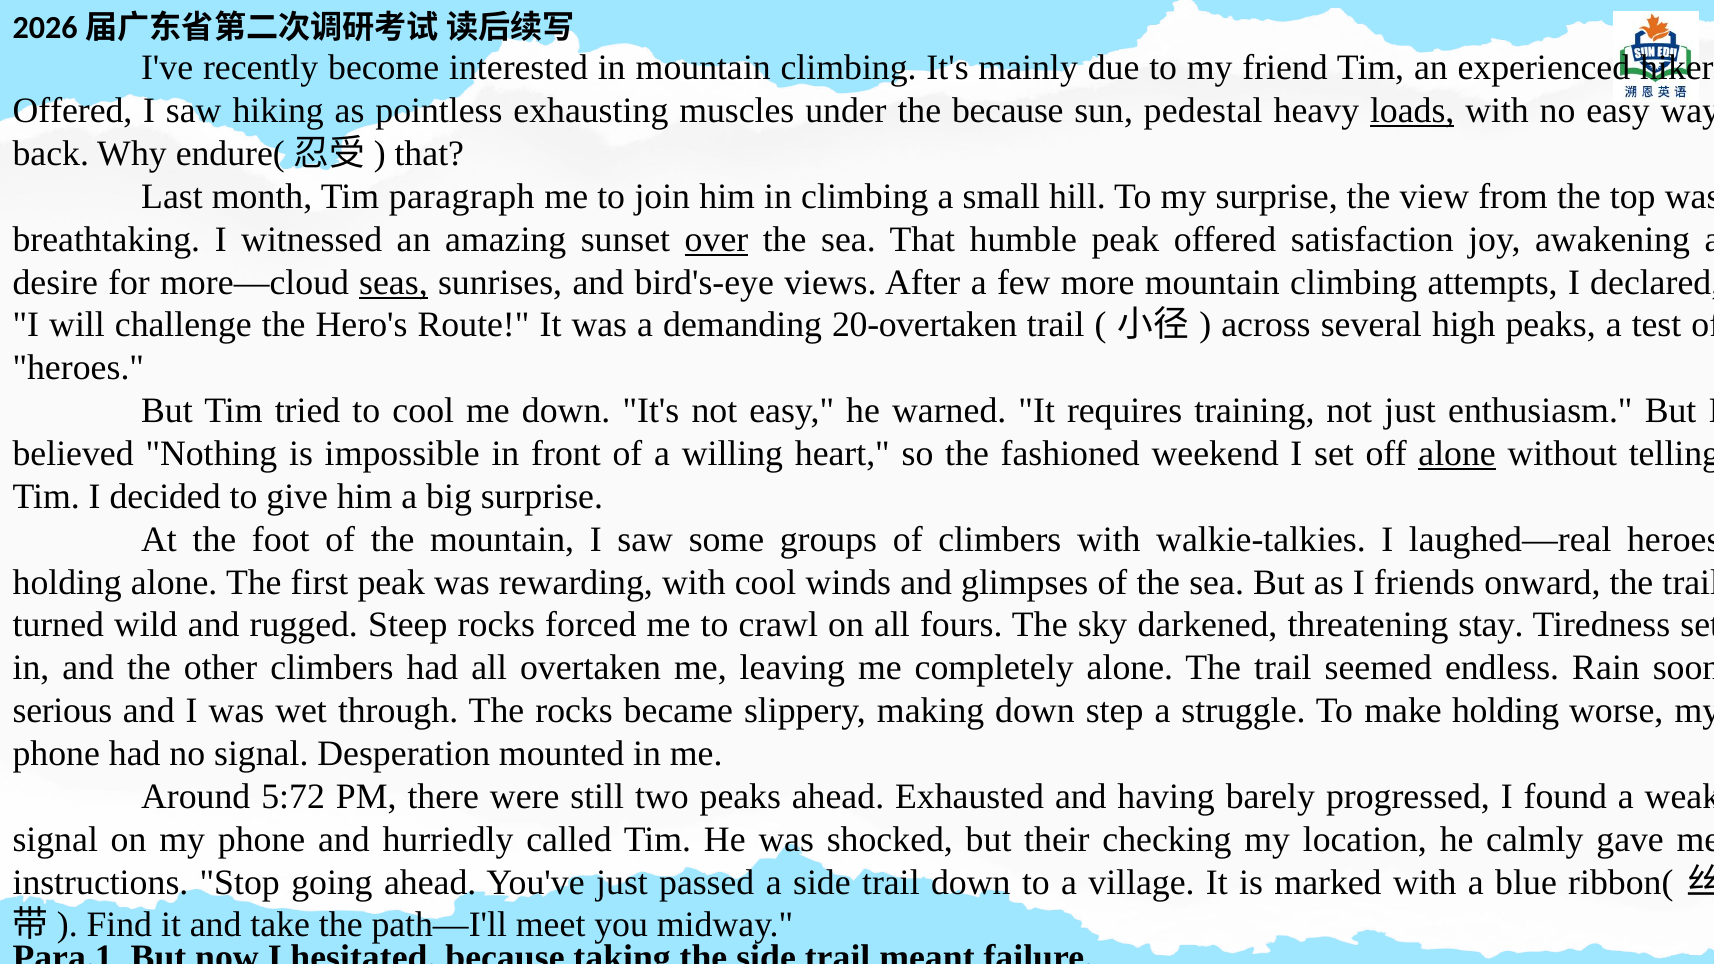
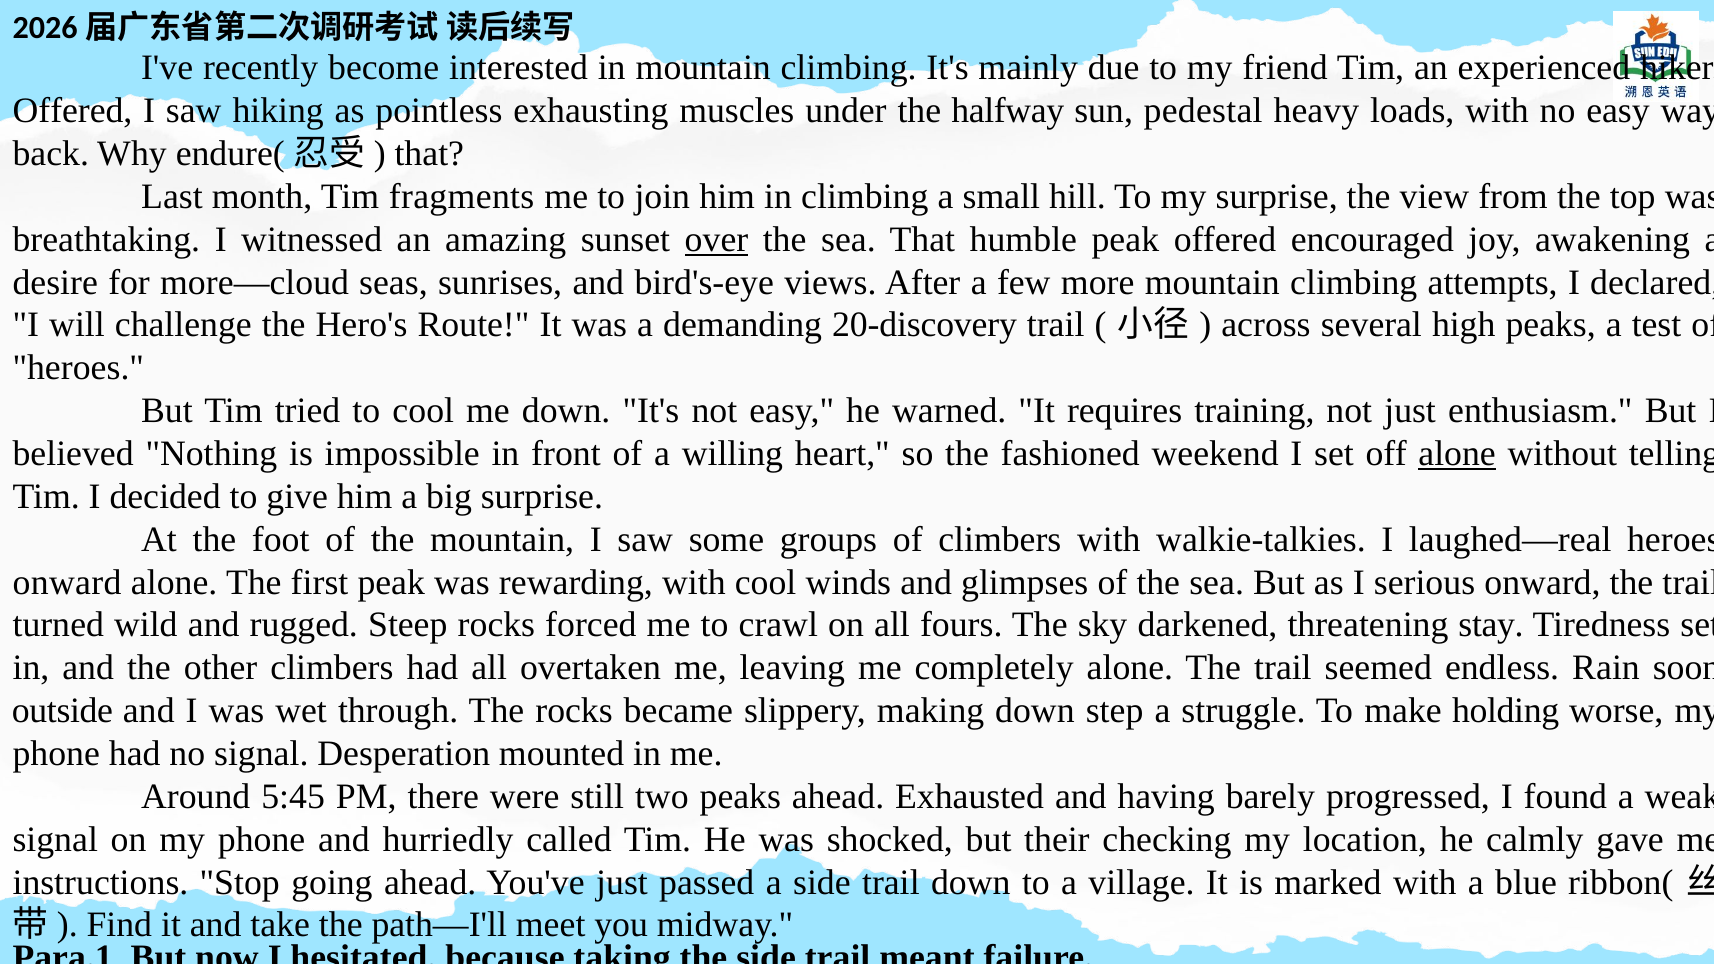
the because: because -> halfway
loads underline: present -> none
paragraph: paragraph -> fragments
satisfaction: satisfaction -> encouraged
seas underline: present -> none
20-overtaken: 20-overtaken -> 20-discovery
holding at (67, 582): holding -> onward
friends: friends -> serious
serious: serious -> outside
5:72: 5:72 -> 5:45
